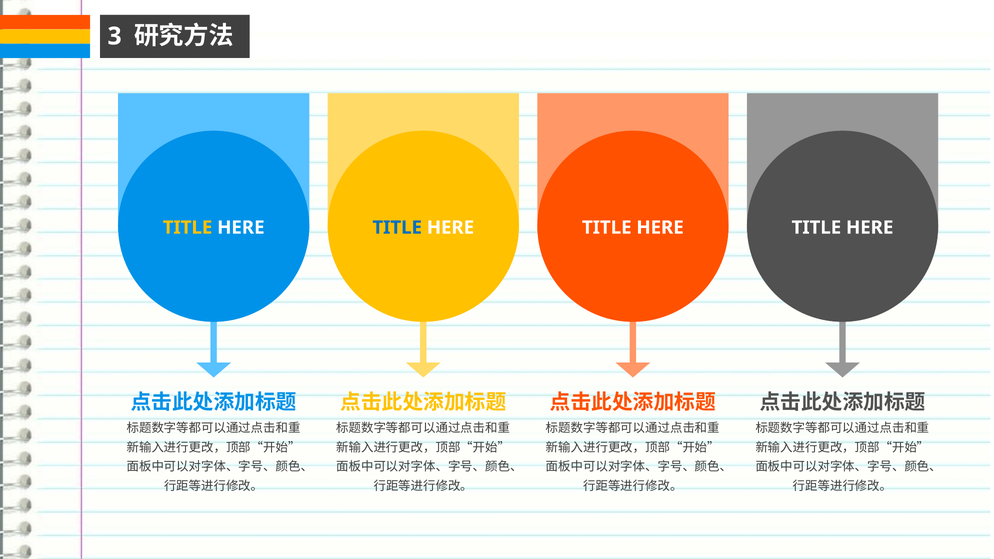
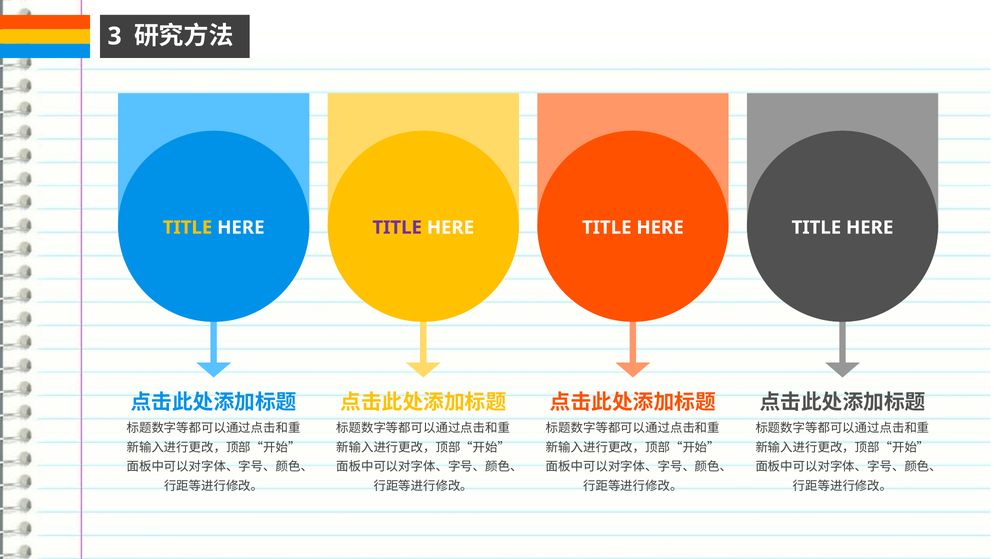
TITLE at (397, 228) colour: blue -> purple
